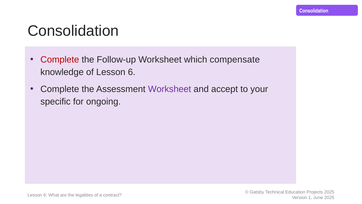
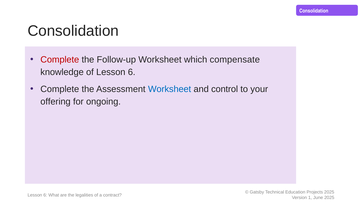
Worksheet at (170, 89) colour: purple -> blue
accept: accept -> control
specific: specific -> offering
